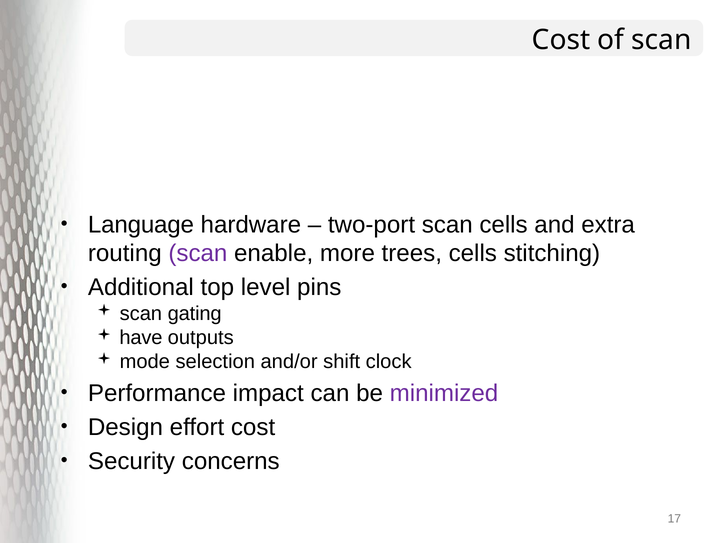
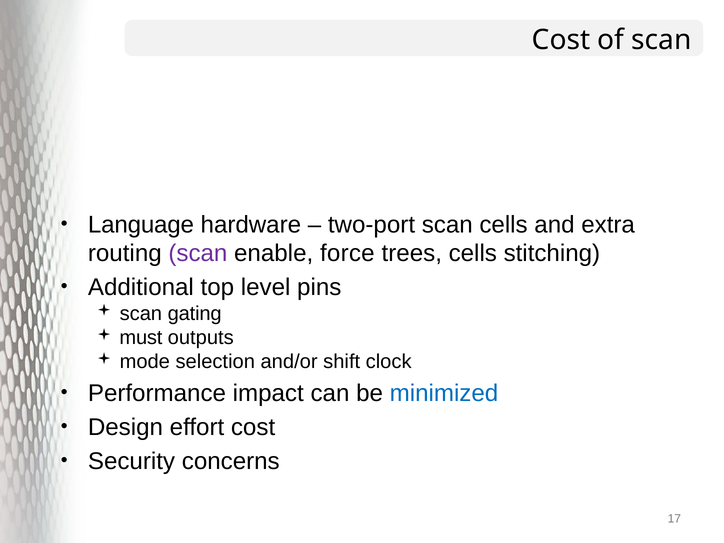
more: more -> force
have: have -> must
minimized colour: purple -> blue
